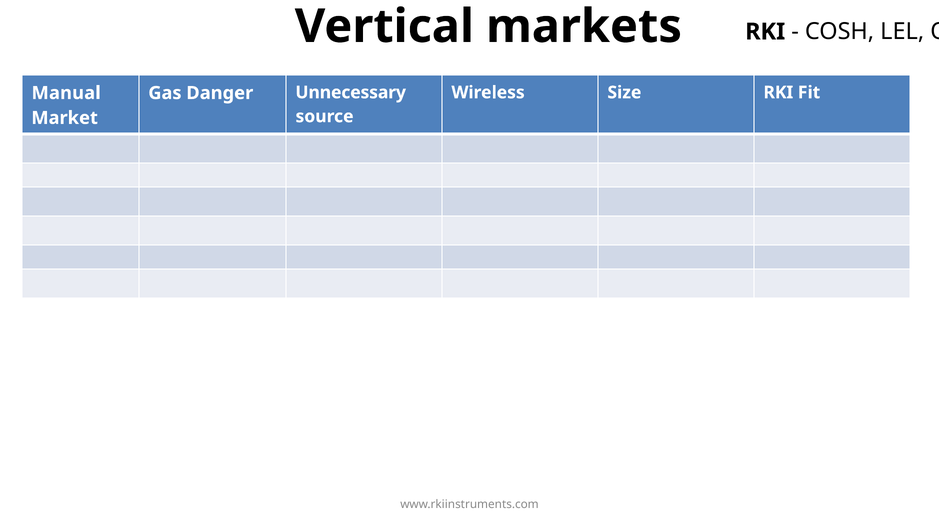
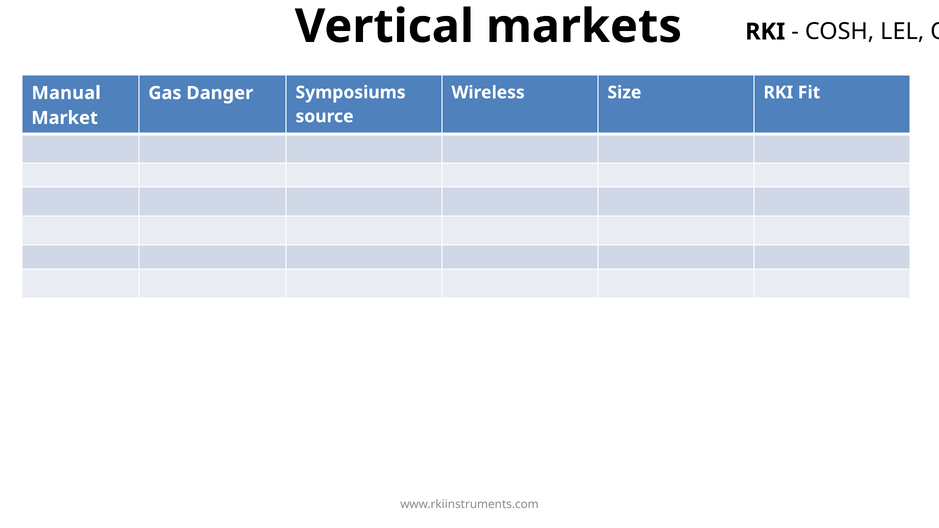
Unnecessary: Unnecessary -> Symposiums
